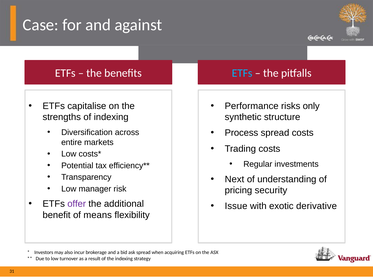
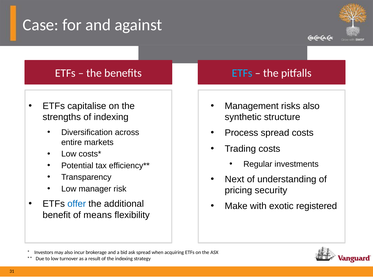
Performance: Performance -> Management
risks only: only -> also
offer colour: purple -> blue
Issue: Issue -> Make
derivative: derivative -> registered
